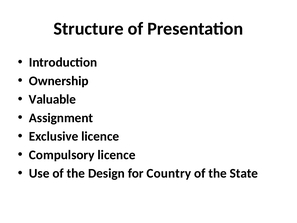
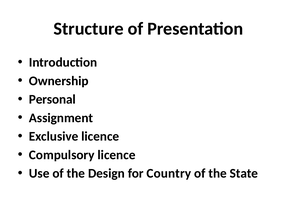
Valuable: Valuable -> Personal
